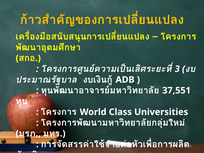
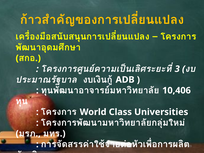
37,551: 37,551 -> 10,406
